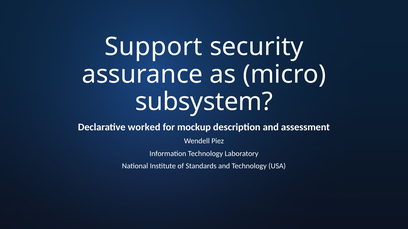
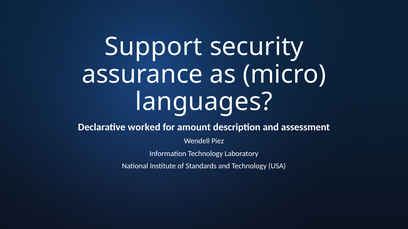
subsystem: subsystem -> languages
mockup: mockup -> amount
